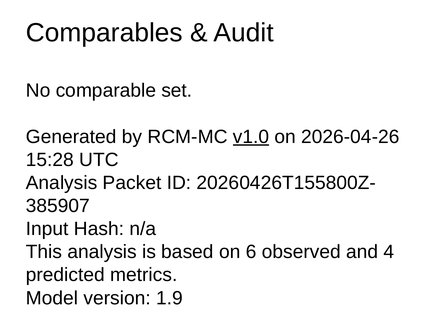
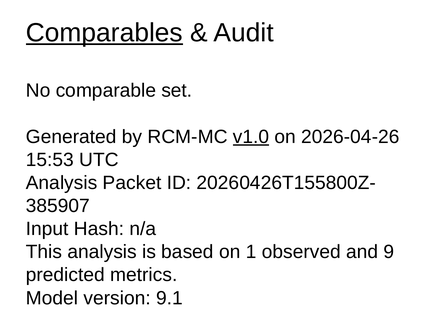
Comparables underline: none -> present
15:28: 15:28 -> 15:53
6: 6 -> 1
4: 4 -> 9
1.9: 1.9 -> 9.1
